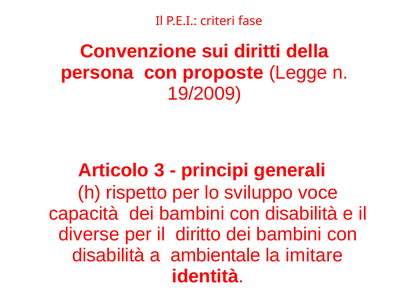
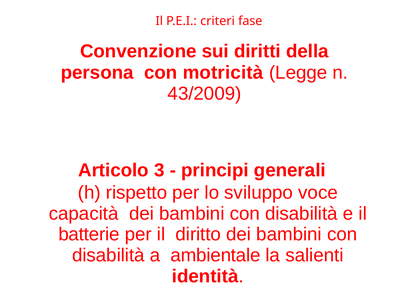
proposte: proposte -> motricità
19/2009: 19/2009 -> 43/2009
diverse: diverse -> batterie
imitare: imitare -> salienti
